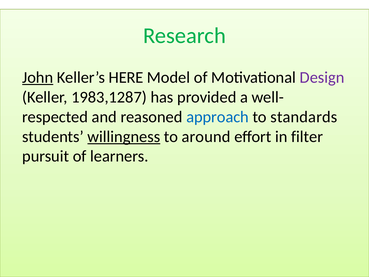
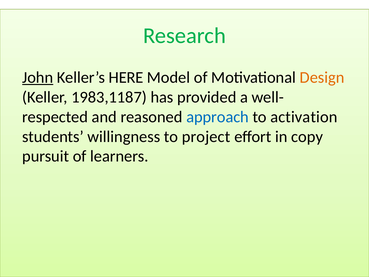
Design colour: purple -> orange
1983,1287: 1983,1287 -> 1983,1187
standards: standards -> activation
willingness underline: present -> none
around: around -> project
filter: filter -> copy
